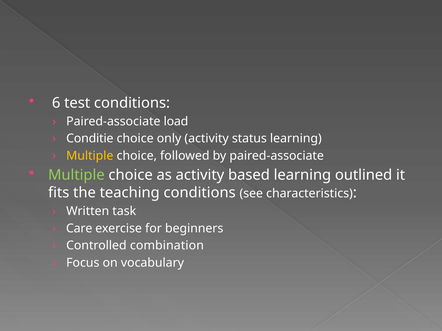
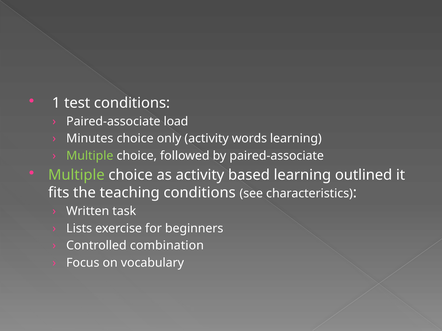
6: 6 -> 1
Conditie: Conditie -> Minutes
status: status -> words
Multiple at (90, 156) colour: yellow -> light green
Care: Care -> Lists
